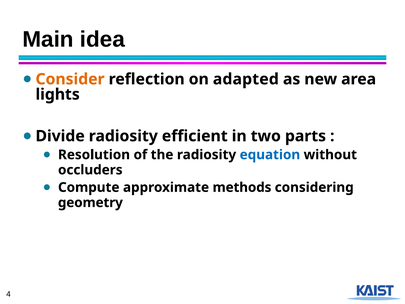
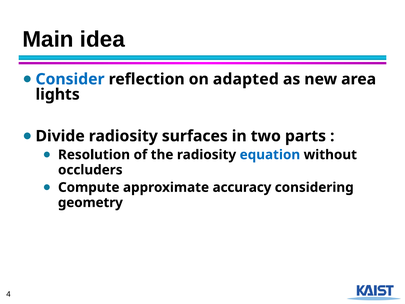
Consider colour: orange -> blue
efficient: efficient -> surfaces
methods: methods -> accuracy
